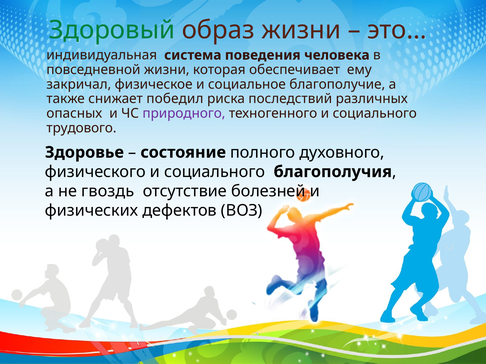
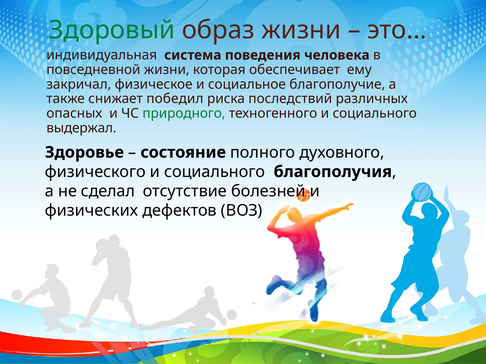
природного colour: purple -> green
трудового: трудового -> выдержал
гвоздь: гвоздь -> сделал
